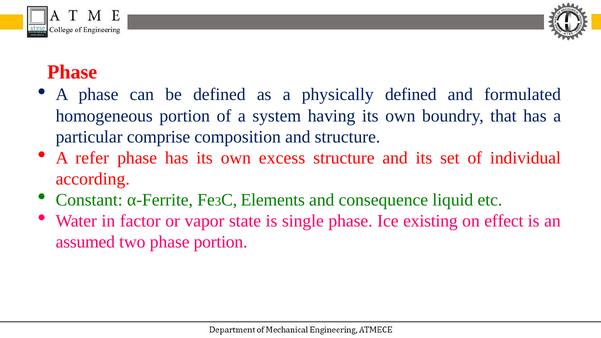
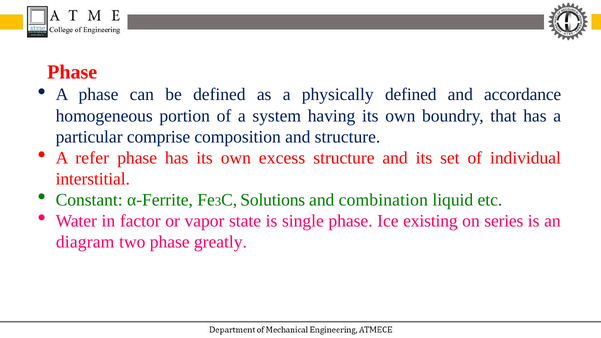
formulated: formulated -> accordance
according: according -> interstitial
Elements: Elements -> Solutions
consequence: consequence -> combination
effect: effect -> series
assumed: assumed -> diagram
phase portion: portion -> greatly
